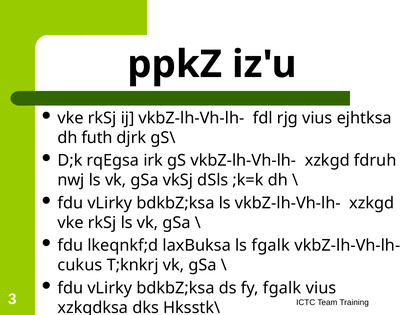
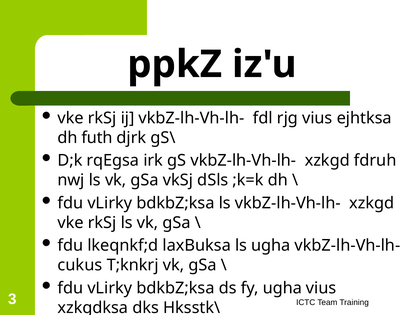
ls fgalk: fgalk -> ugha
fy fgalk: fgalk -> ugha
